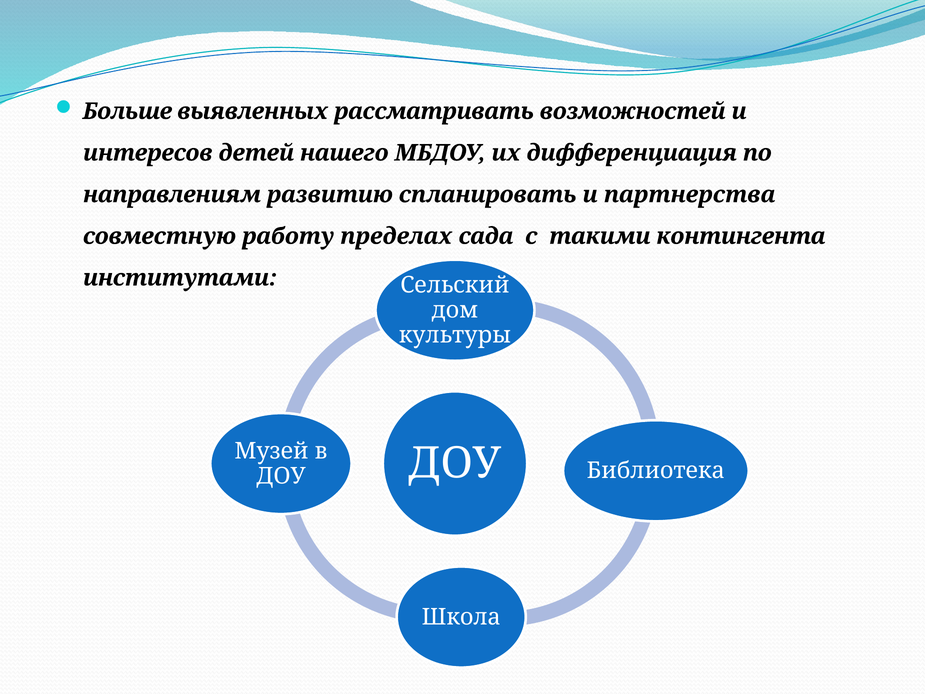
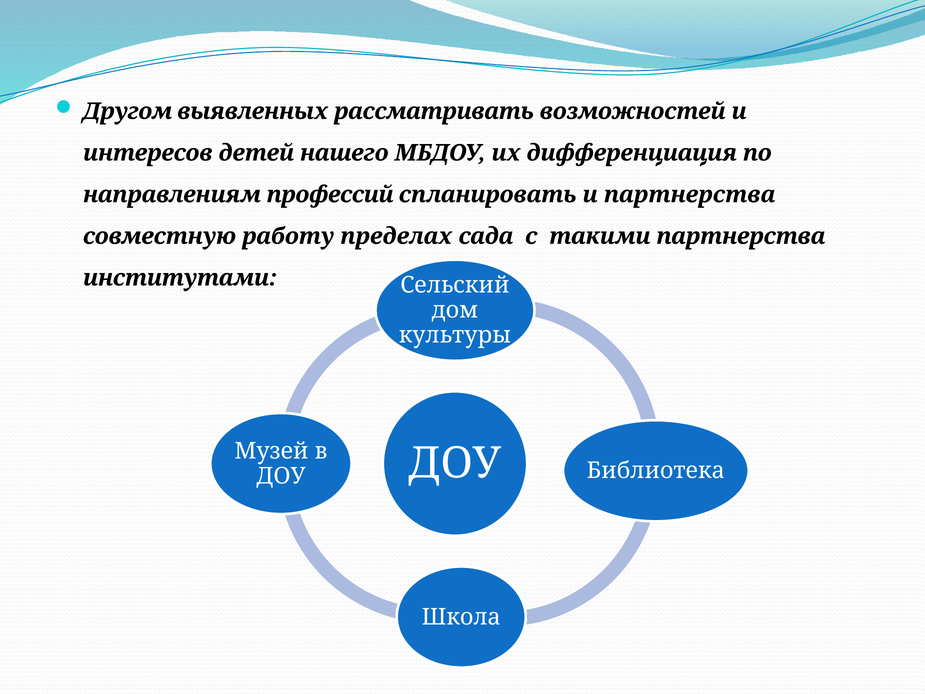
Больше: Больше -> Другом
развитию: развитию -> профессий
такими контингента: контингента -> партнерства
